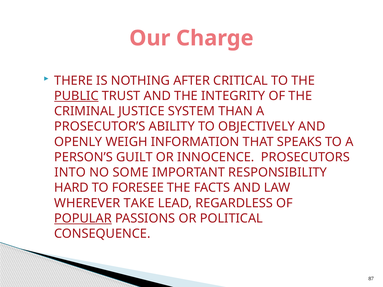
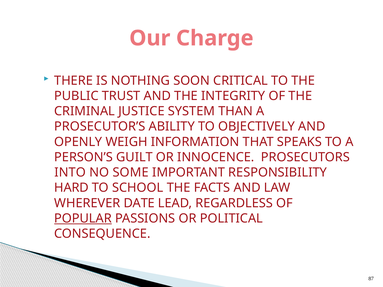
AFTER: AFTER -> SOON
PUBLIC underline: present -> none
FORESEE: FORESEE -> SCHOOL
TAKE: TAKE -> DATE
